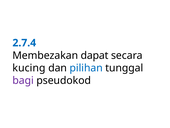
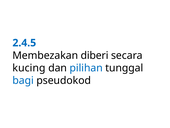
2.7.4: 2.7.4 -> 2.4.5
dapat: dapat -> diberi
bagi colour: purple -> blue
